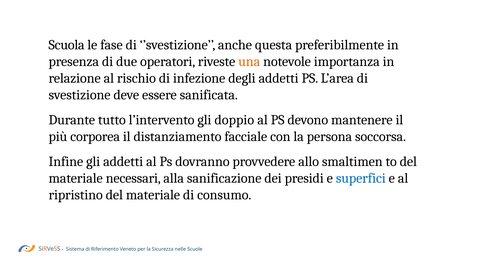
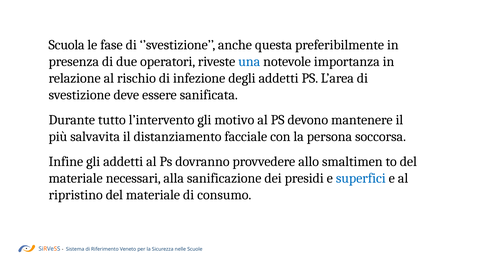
una colour: orange -> blue
doppio: doppio -> motivo
corporea: corporea -> salvavita
